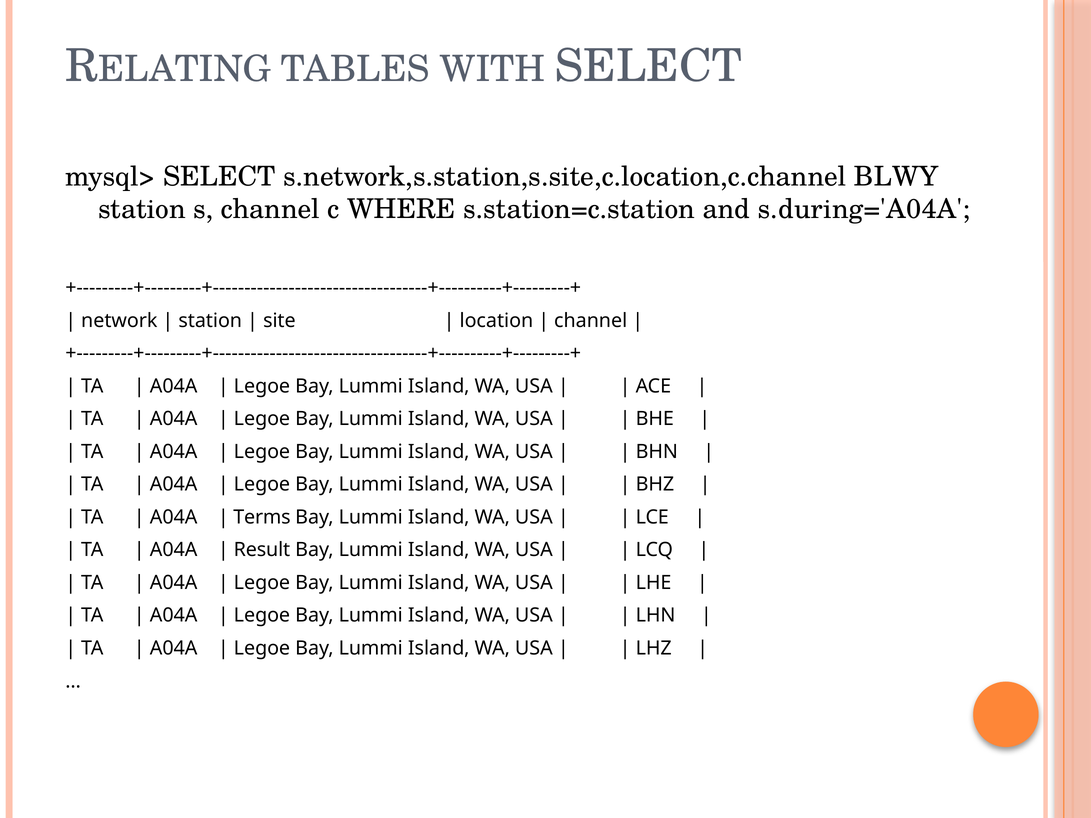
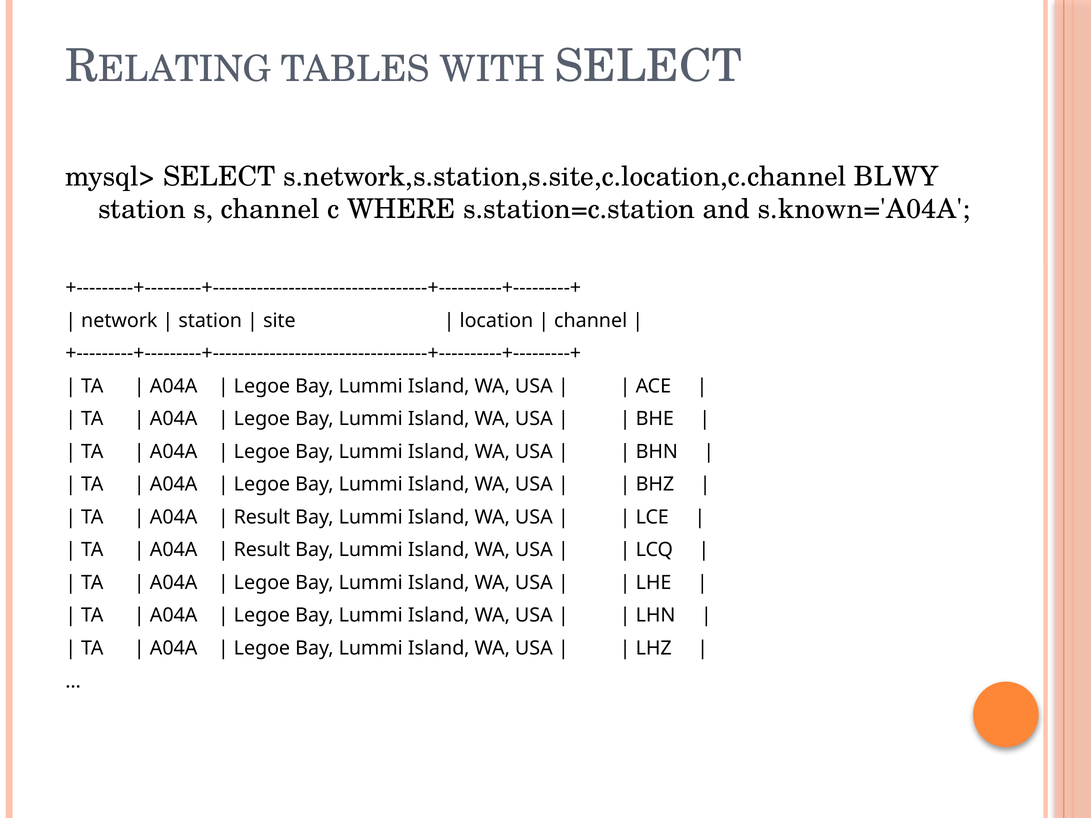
s.during='A04A: s.during='A04A -> s.known='A04A
Terms at (262, 517): Terms -> Result
